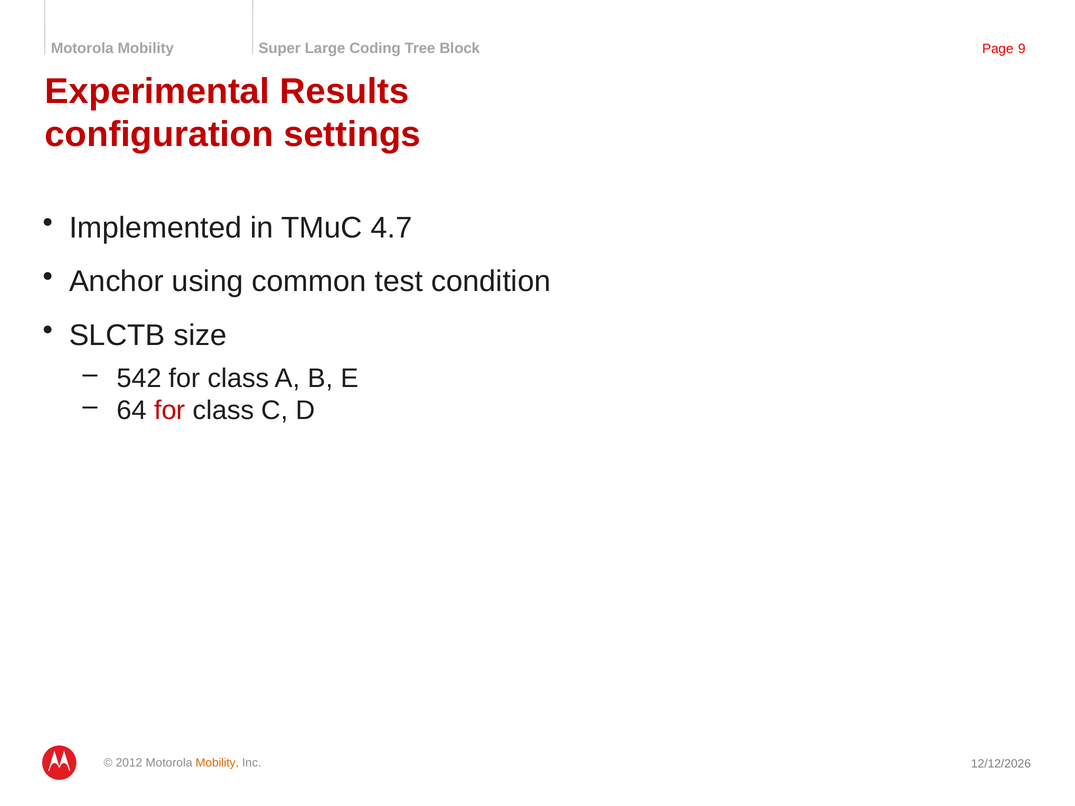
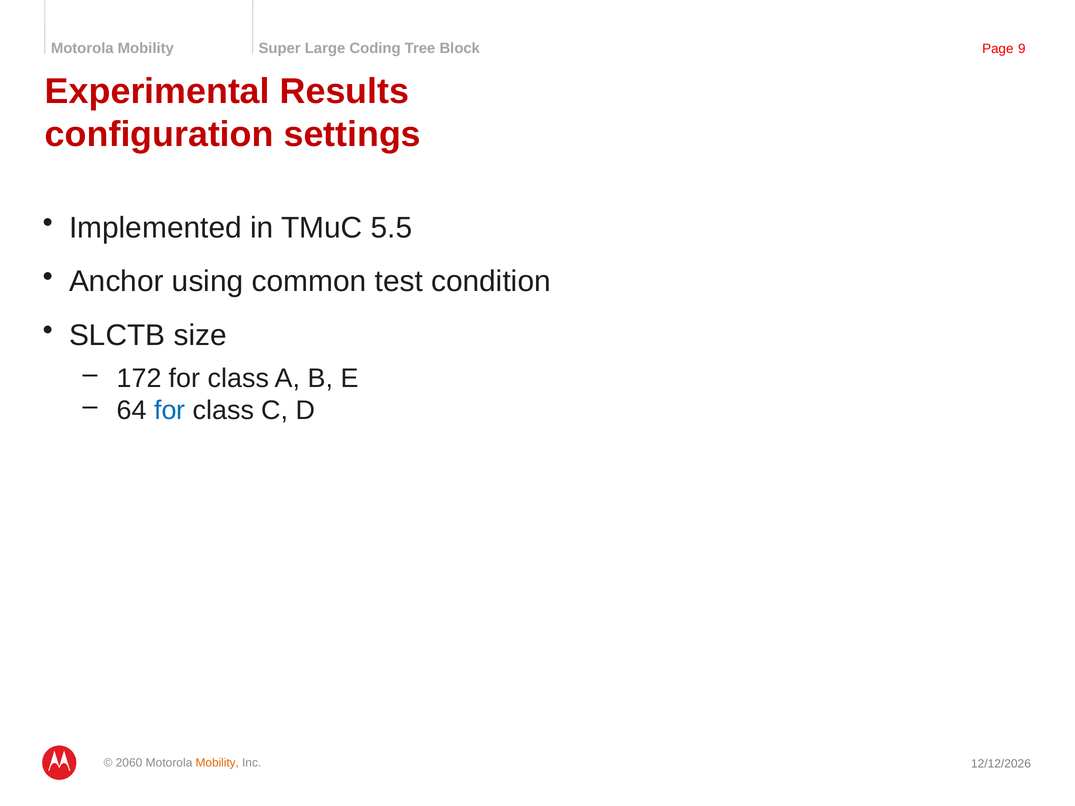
4.7: 4.7 -> 5.5
542: 542 -> 172
for at (170, 411) colour: red -> blue
2012: 2012 -> 2060
